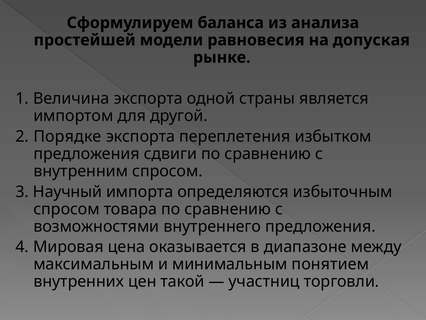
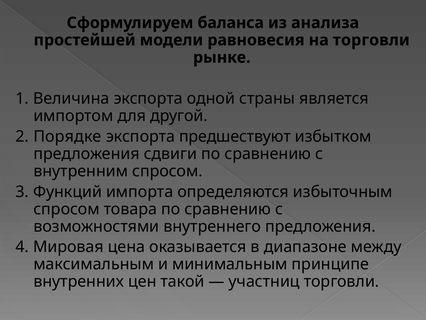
на допуская: допуская -> торговли
переплетения: переплетения -> предшествуют
Научный: Научный -> Функций
понятием: понятием -> принципе
